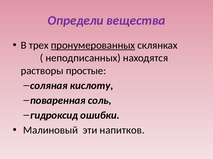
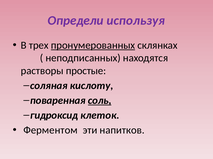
вещества: вещества -> используя
соль underline: none -> present
ошибки: ошибки -> клеток
Малиновый: Малиновый -> Ферментом
